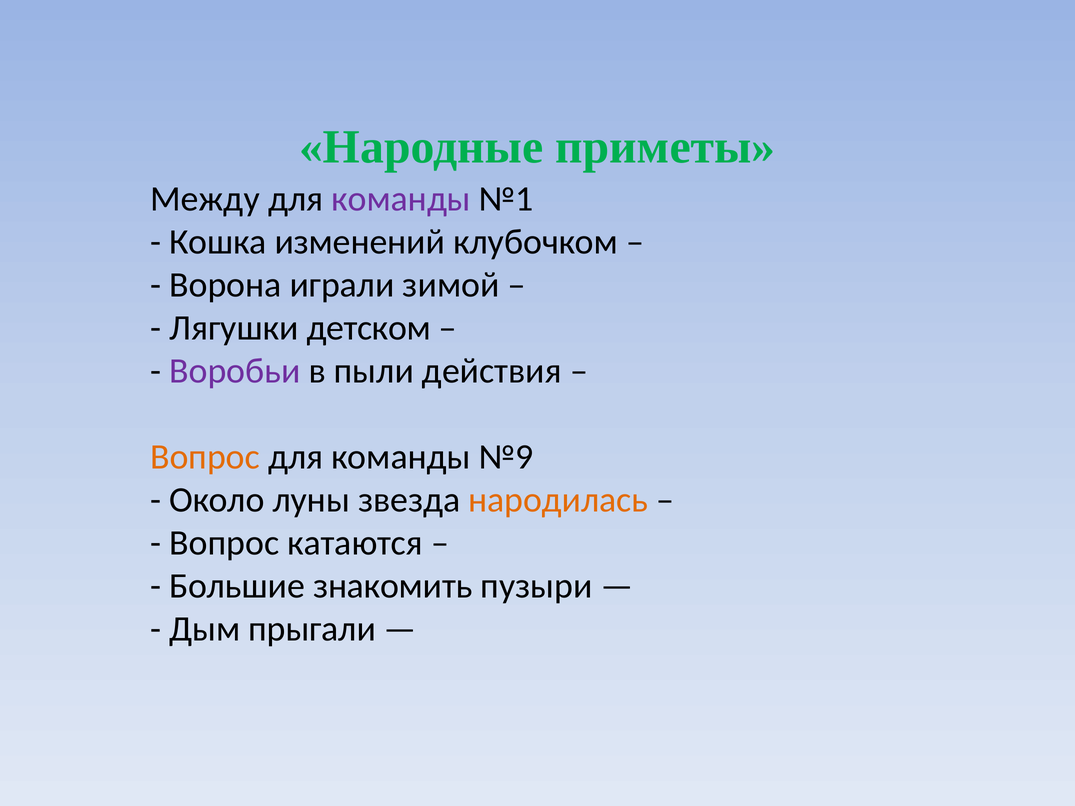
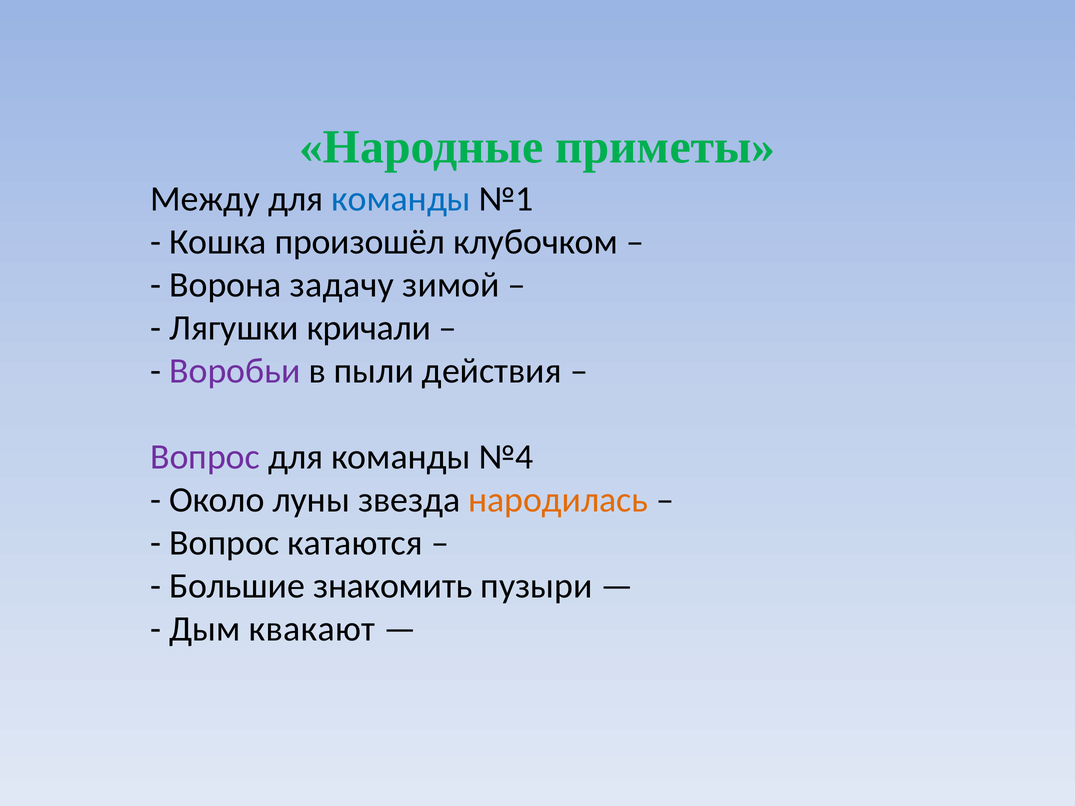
команды at (401, 199) colour: purple -> blue
изменений: изменений -> произошёл
играли: играли -> задачу
детском: детском -> кричали
Вопрос at (205, 457) colour: orange -> purple
№9: №9 -> №4
прыгали: прыгали -> квакают
